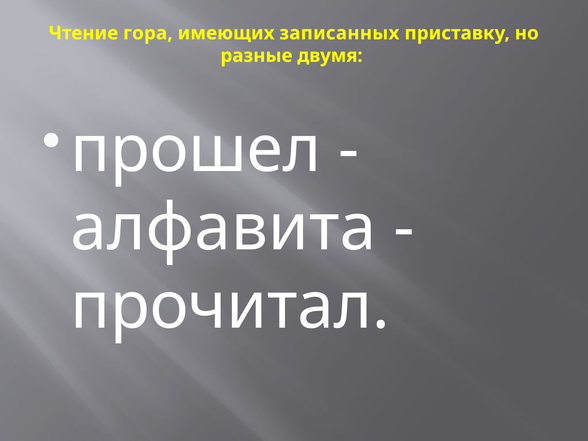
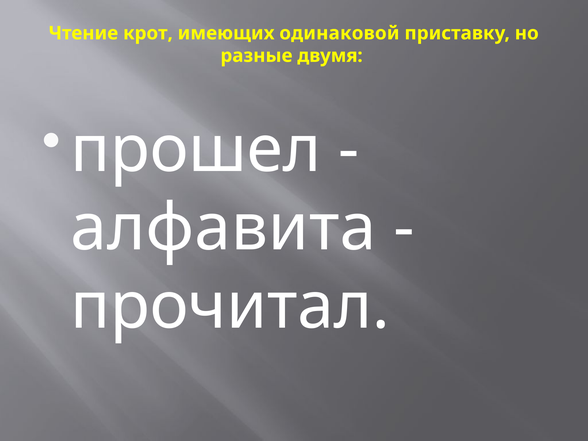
гора: гора -> крот
записанных: записанных -> одинаковой
